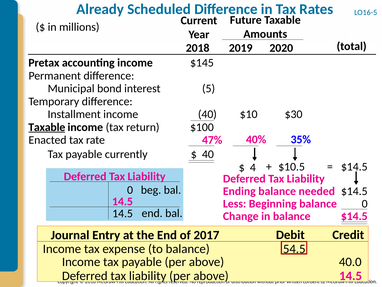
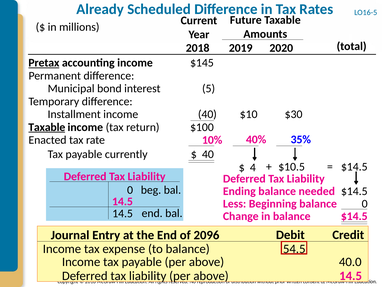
Pretax underline: none -> present
47%: 47% -> 10%
2017: 2017 -> 2096
